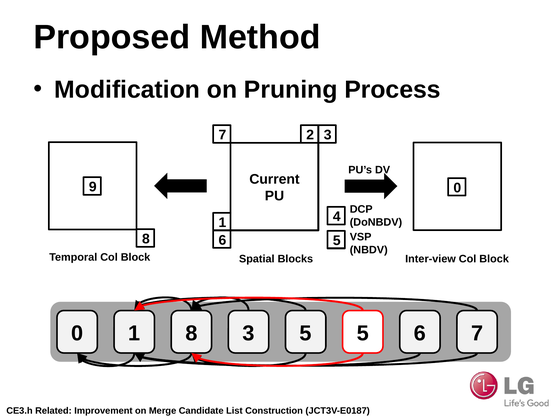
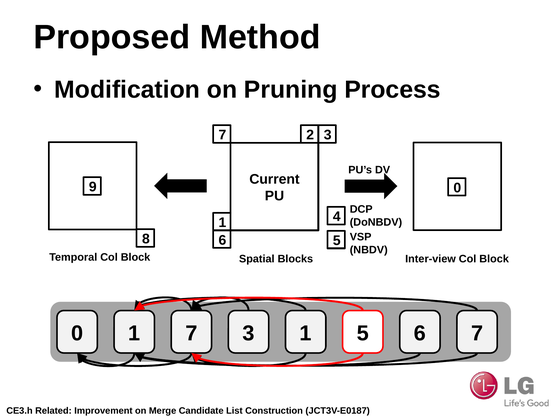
1 8: 8 -> 7
3 5: 5 -> 1
